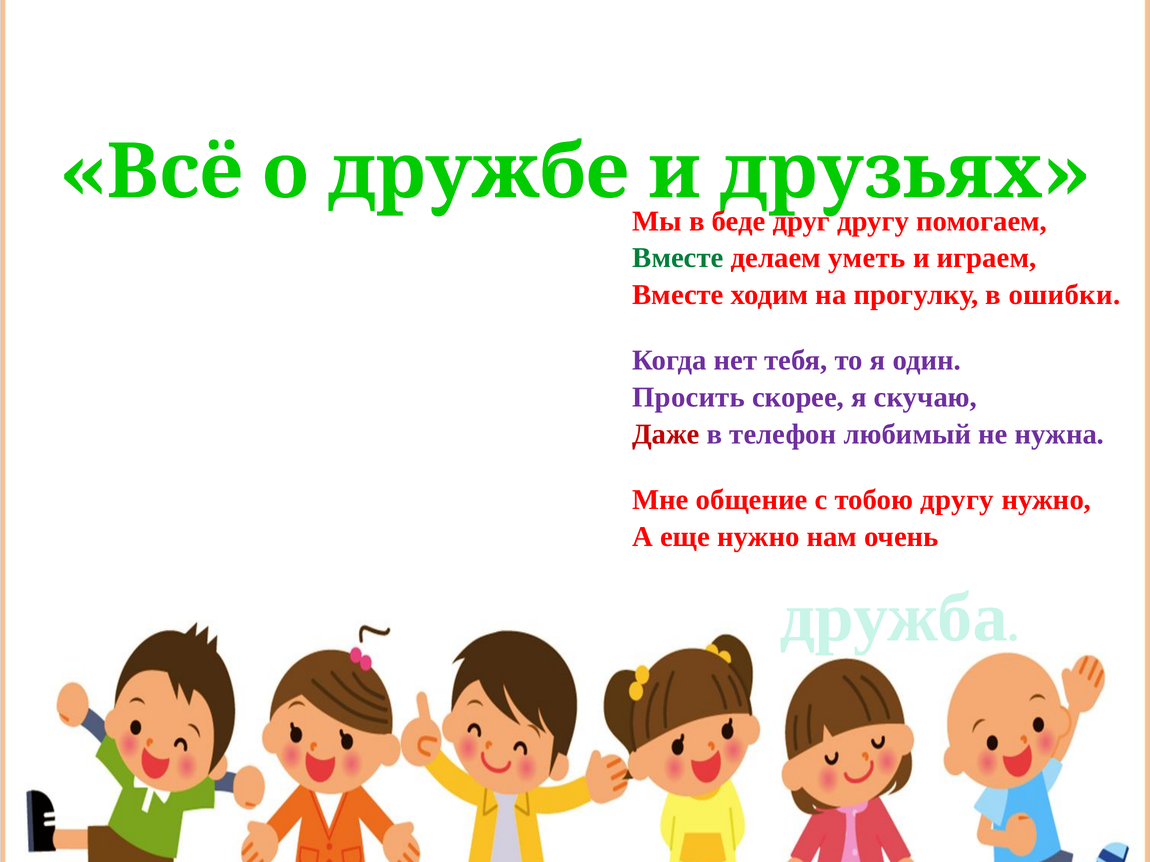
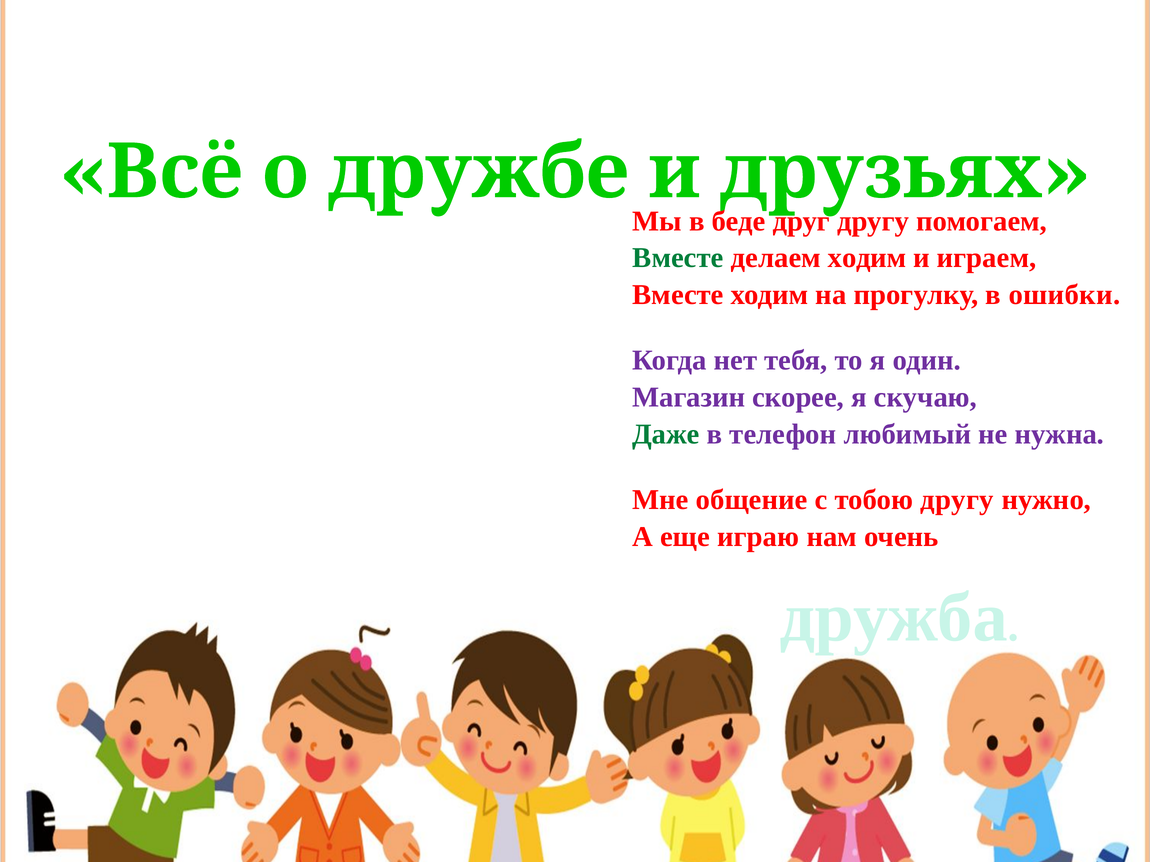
делаем уметь: уметь -> ходим
Просить: Просить -> Магазин
Даже colour: red -> green
еще нужно: нужно -> играю
